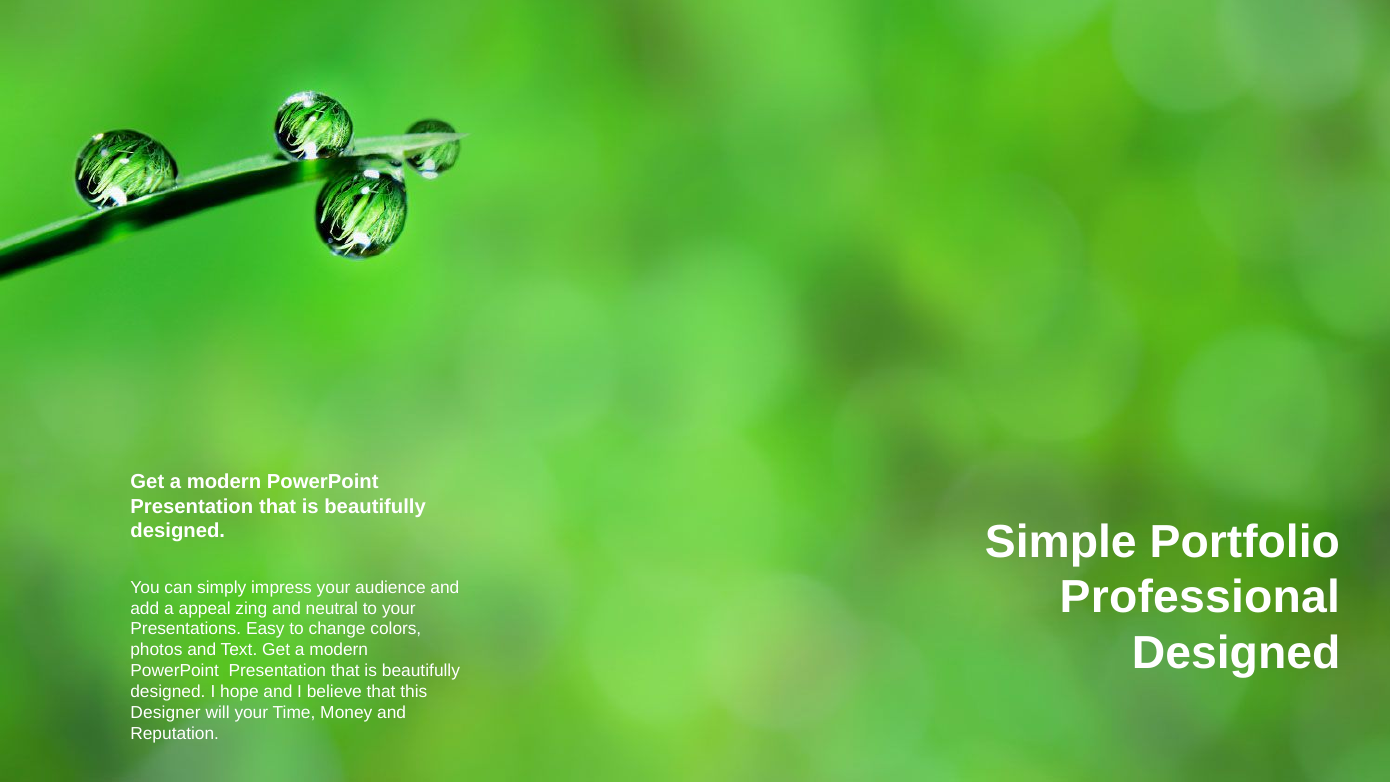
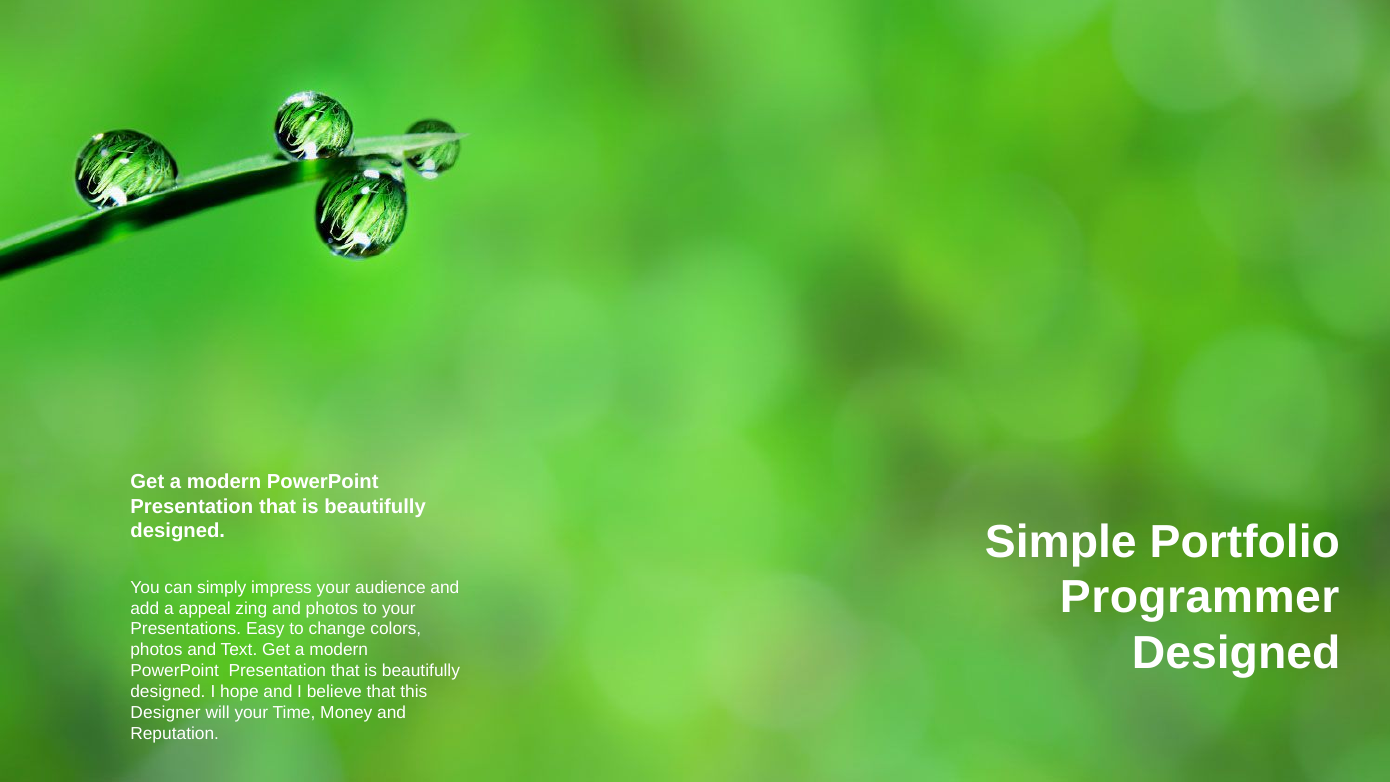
Professional: Professional -> Programmer
and neutral: neutral -> photos
